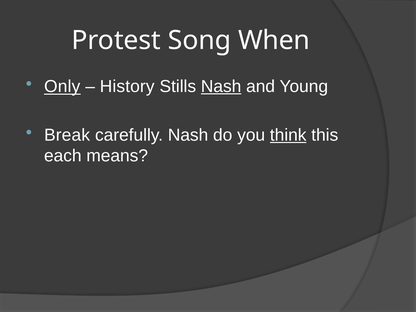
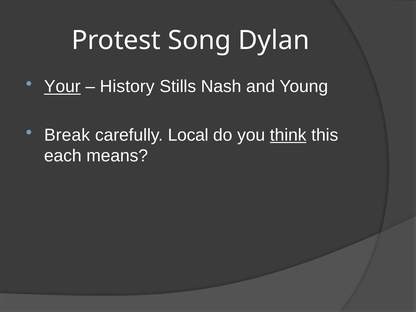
When: When -> Dylan
Only: Only -> Your
Nash at (221, 86) underline: present -> none
carefully Nash: Nash -> Local
